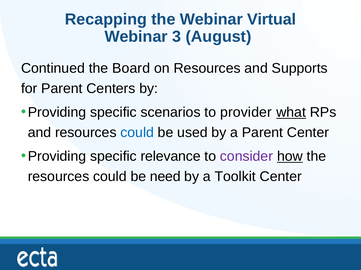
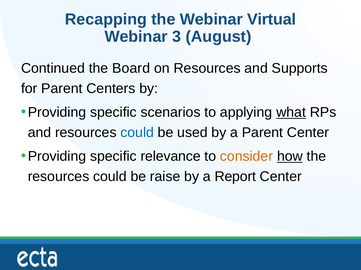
provider: provider -> applying
consider colour: purple -> orange
need: need -> raise
Toolkit: Toolkit -> Report
